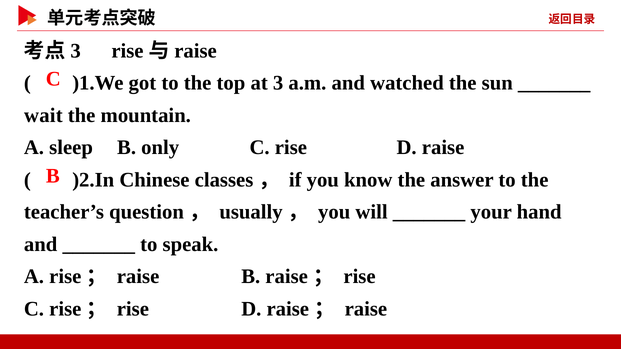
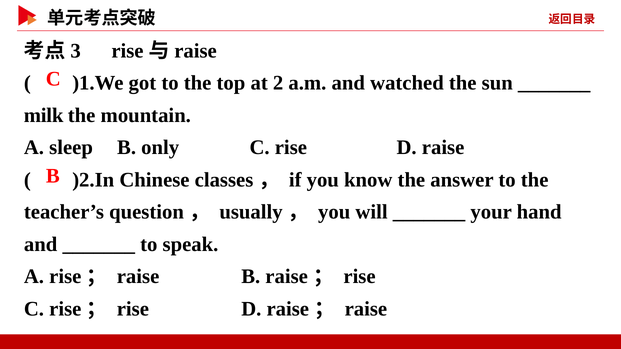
at 3: 3 -> 2
wait: wait -> milk
